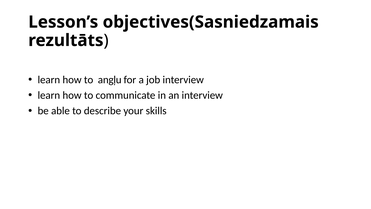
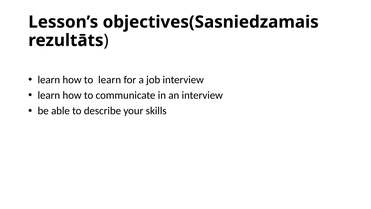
to angļu: angļu -> learn
